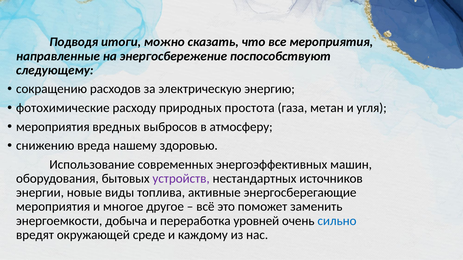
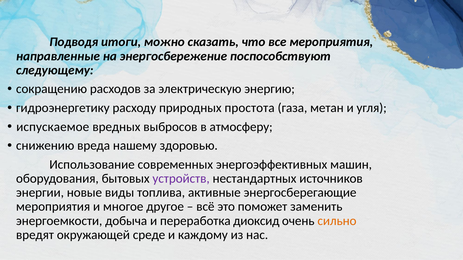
фотохимические: фотохимические -> гидроэнергетику
мероприятия at (53, 127): мероприятия -> испускаемое
уровней: уровней -> диоксид
сильно colour: blue -> orange
